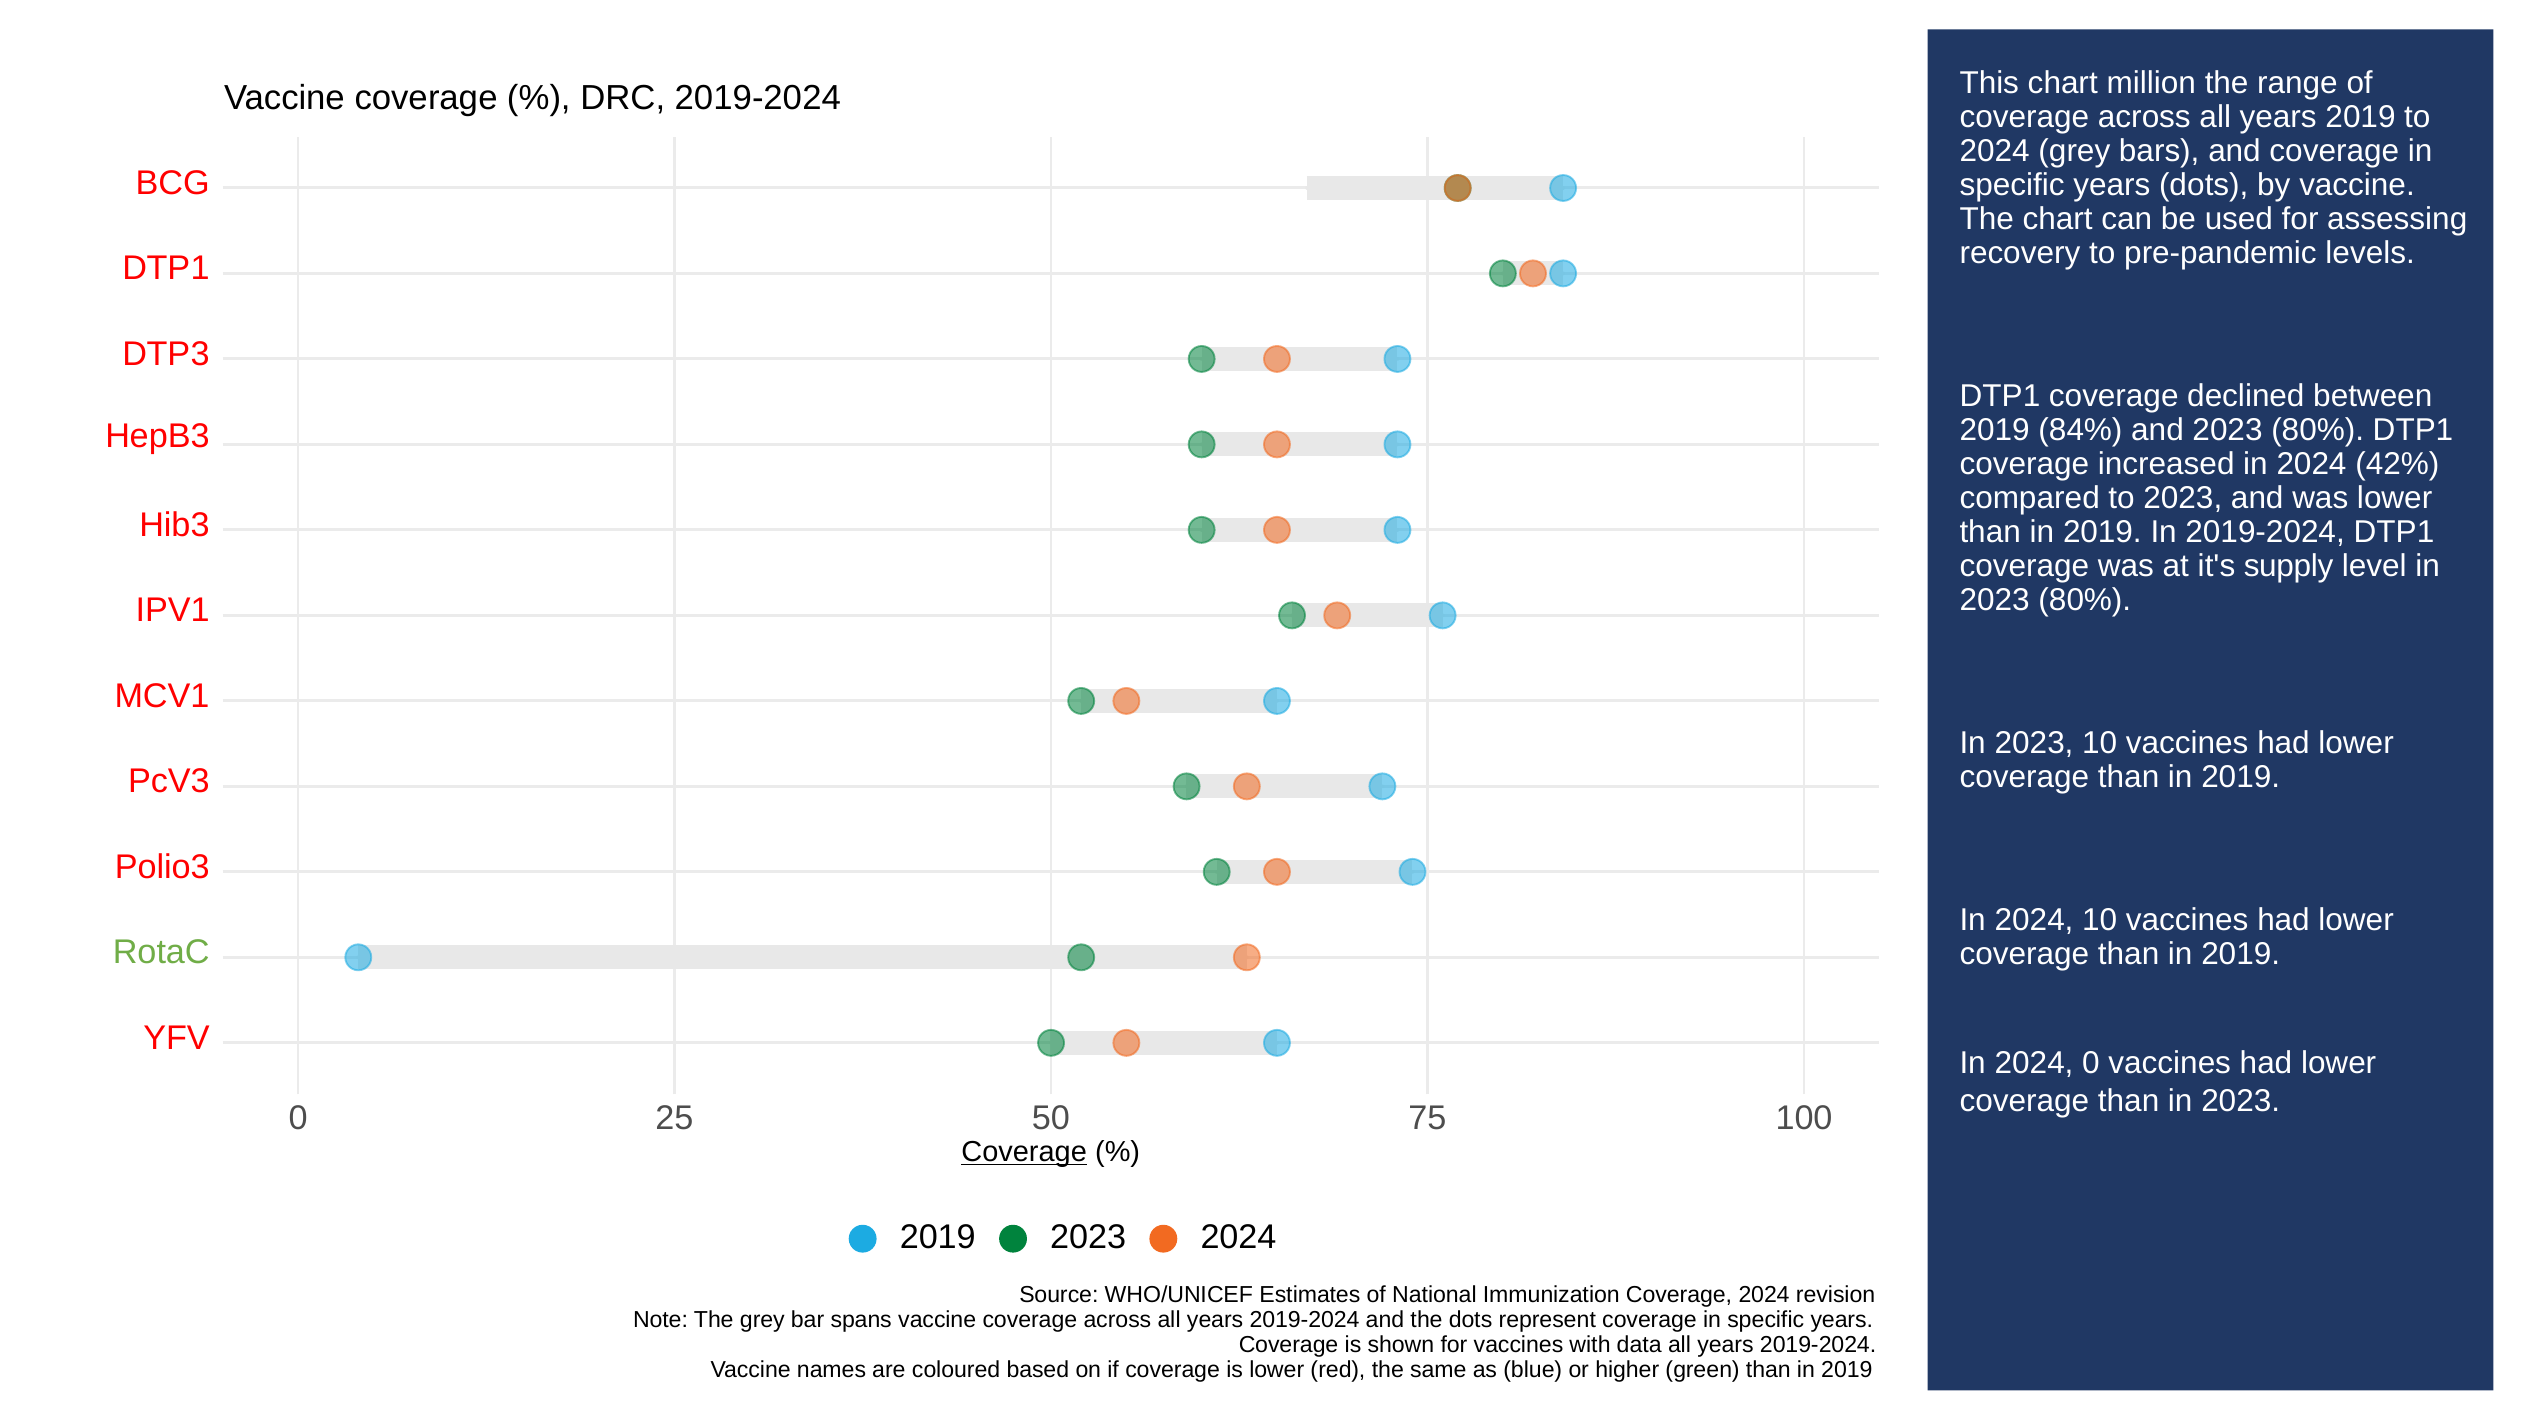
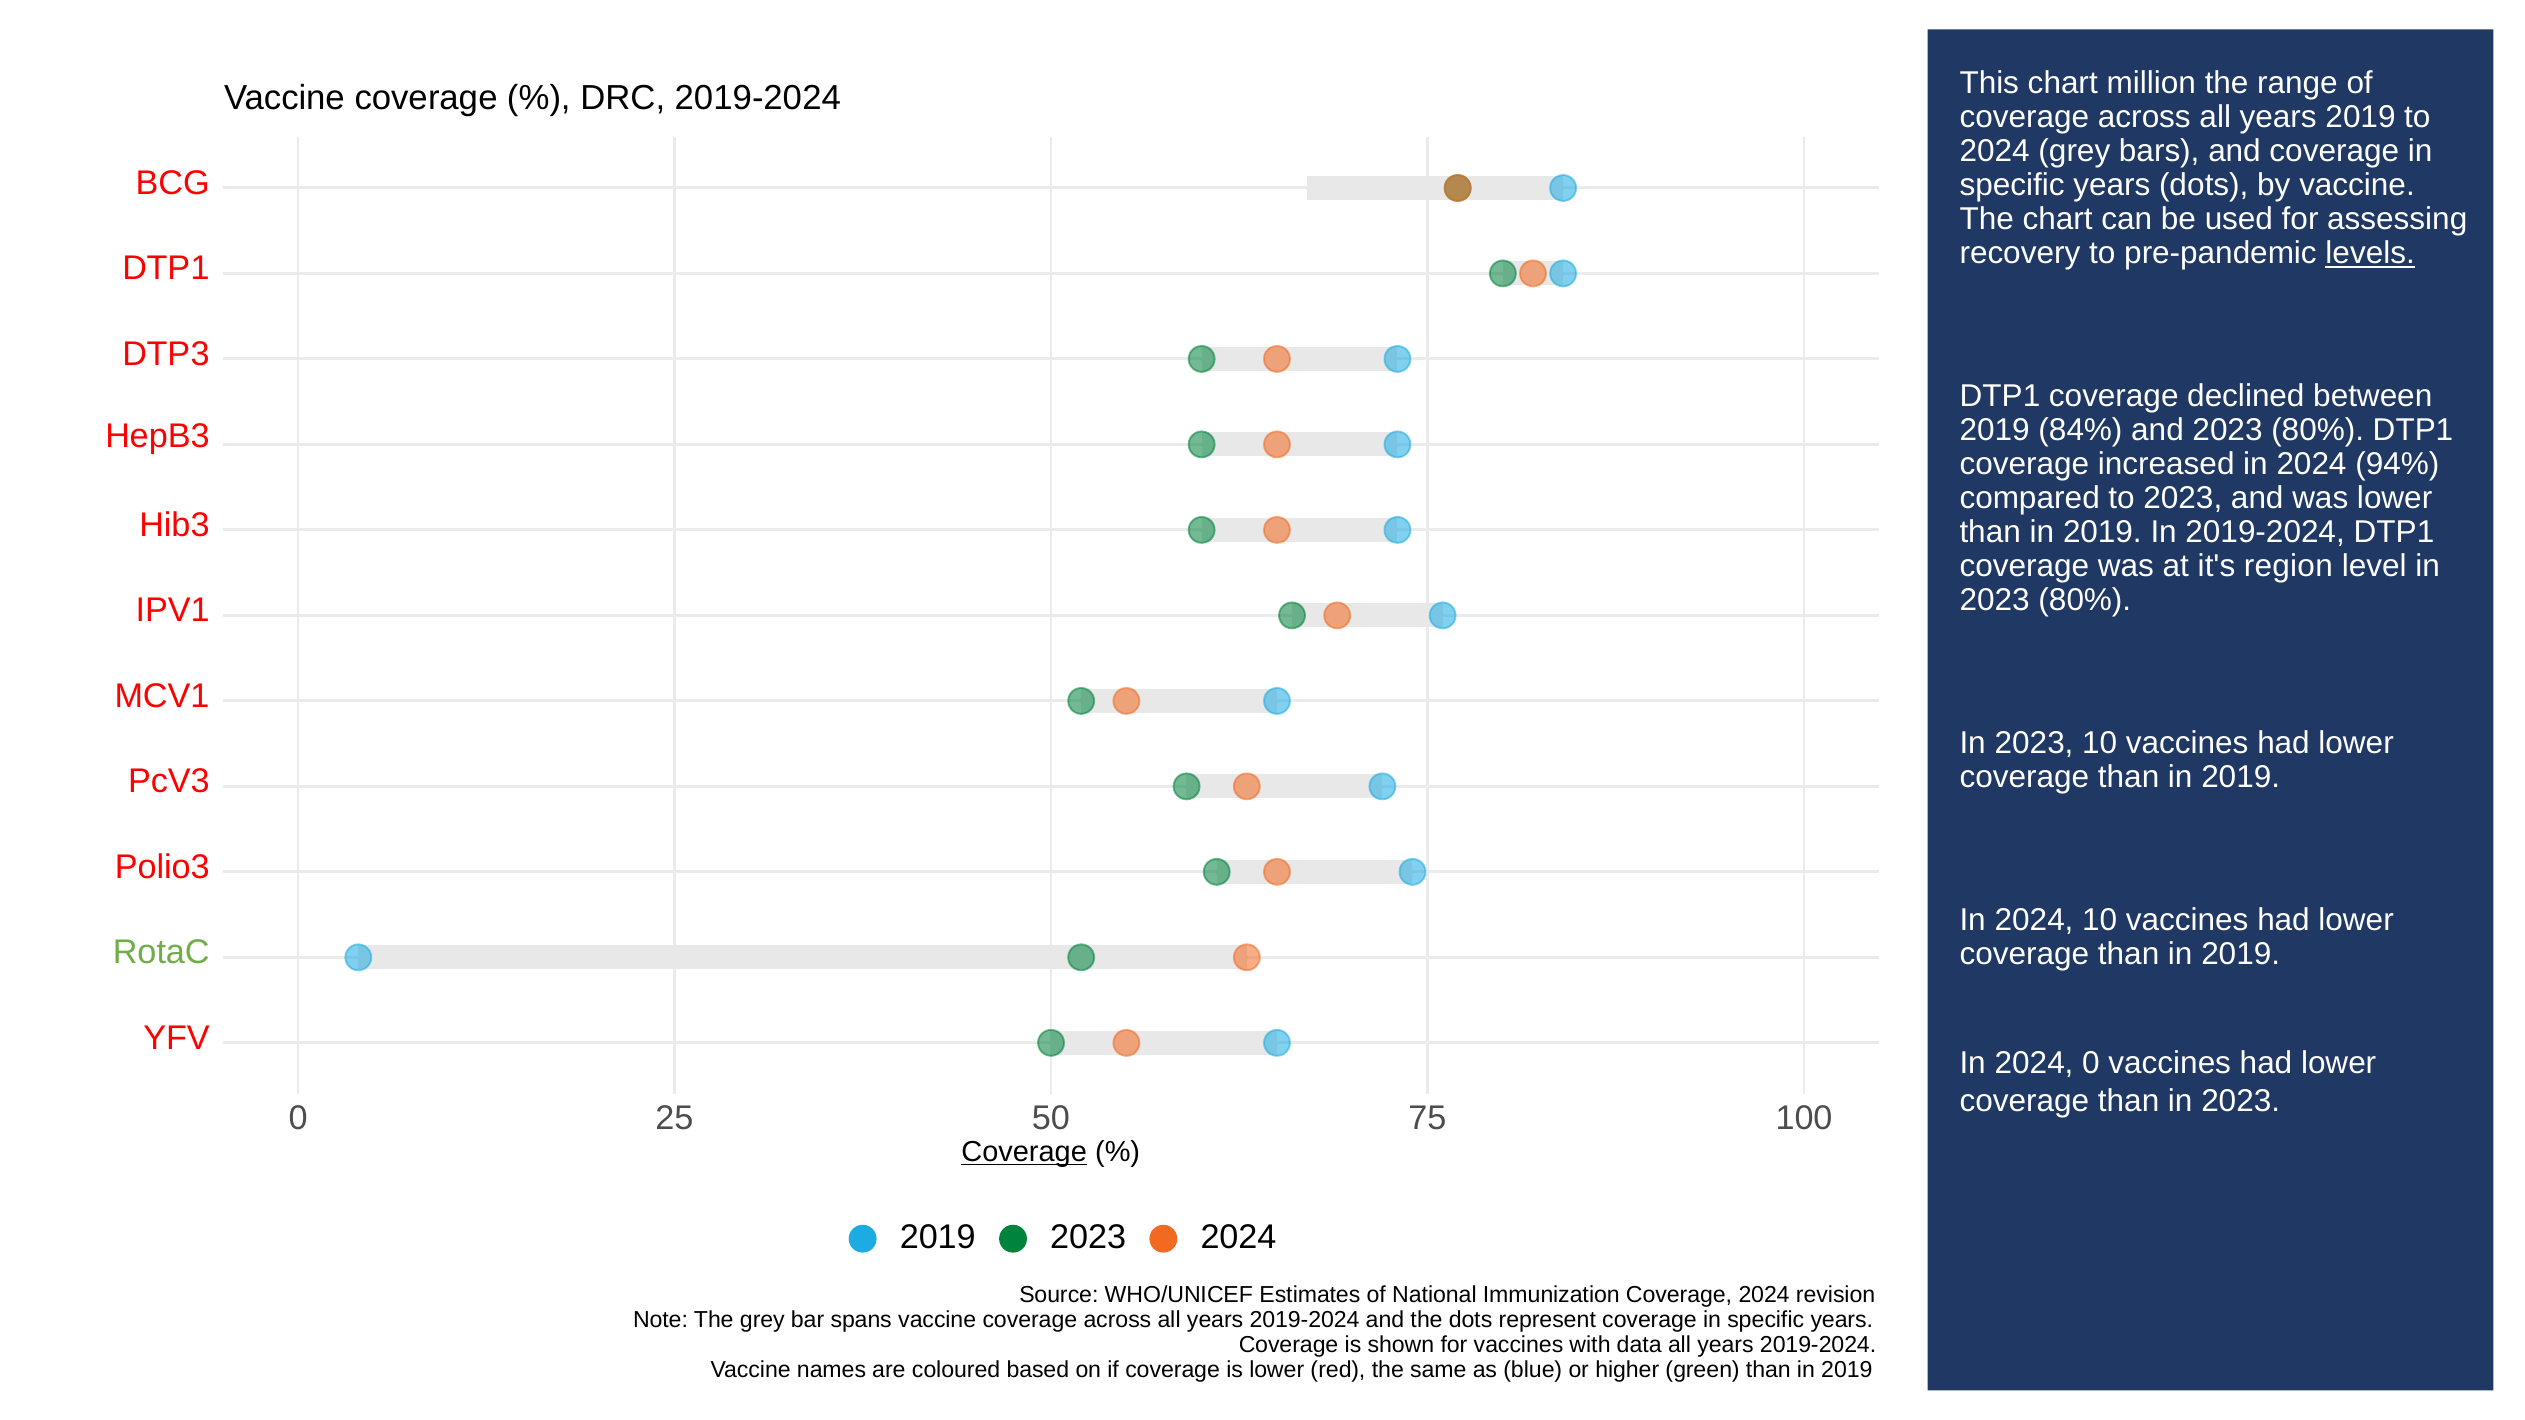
levels underline: none -> present
42%: 42% -> 94%
supply: supply -> region
